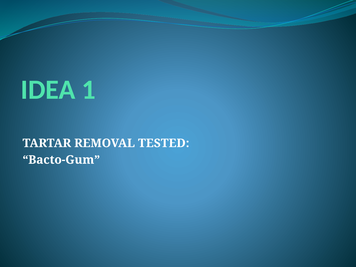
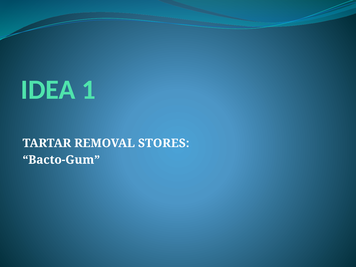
TESTED: TESTED -> STORES
